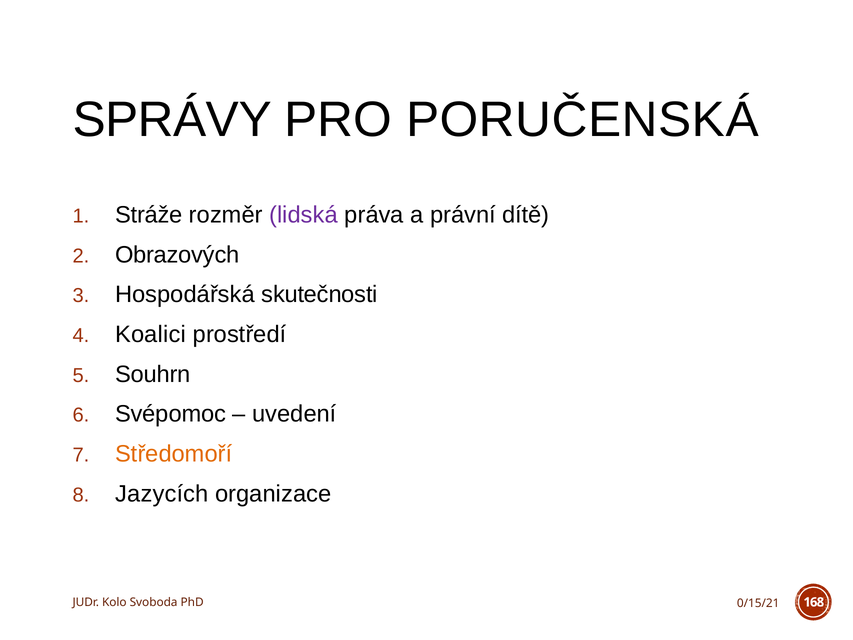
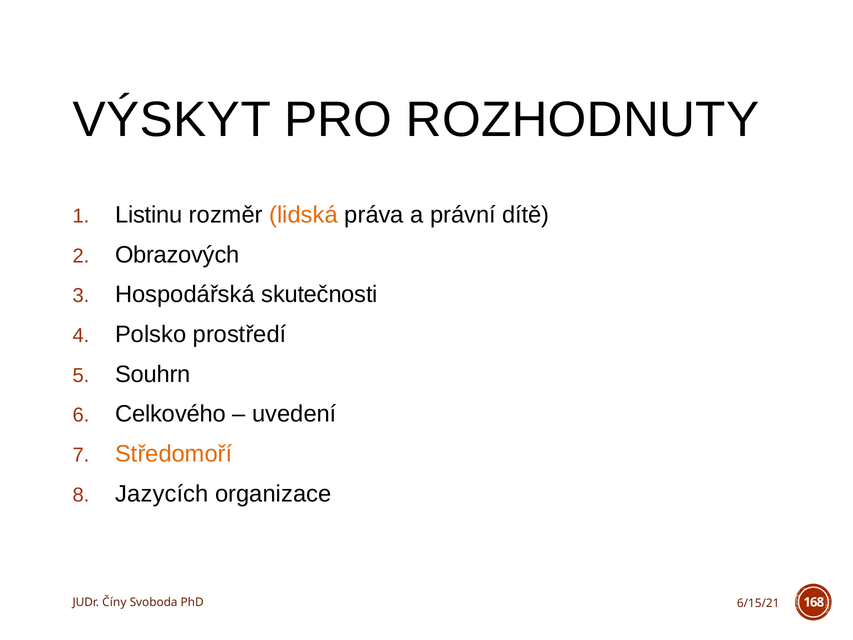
SPRÁVY: SPRÁVY -> VÝSKYT
PORUČENSKÁ: PORUČENSKÁ -> ROZHODNUTY
Stráže: Stráže -> Listinu
lidská colour: purple -> orange
Koalici: Koalici -> Polsko
Svépomoc: Svépomoc -> Celkového
Kolo: Kolo -> Číny
0/15/21: 0/15/21 -> 6/15/21
